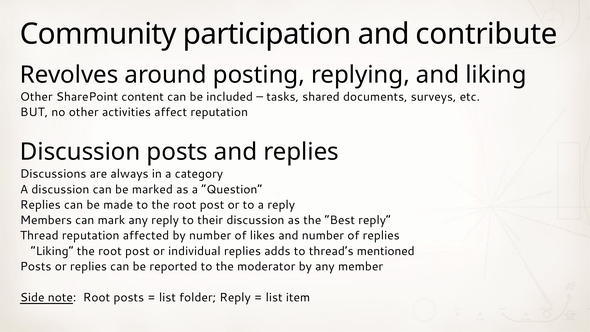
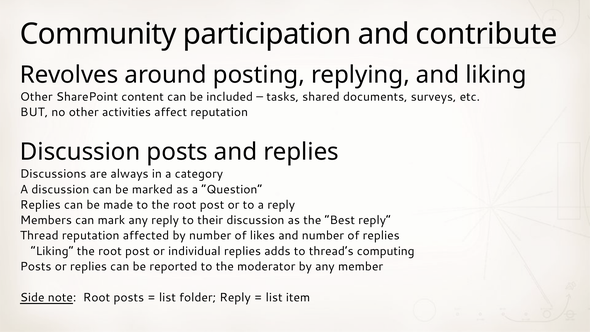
mentioned: mentioned -> computing
